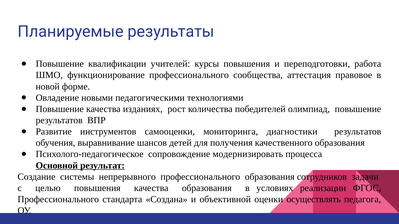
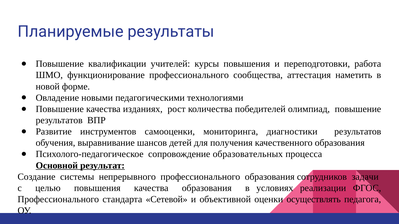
правовое: правовое -> наметить
модернизировать: модернизировать -> образовательных
Создана: Создана -> Сетевой
